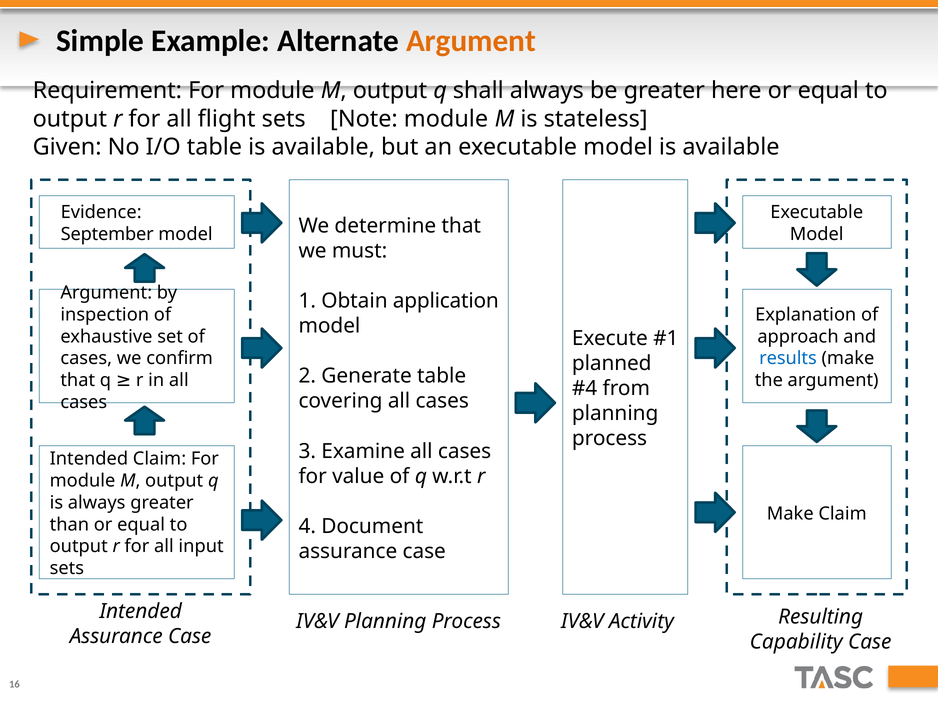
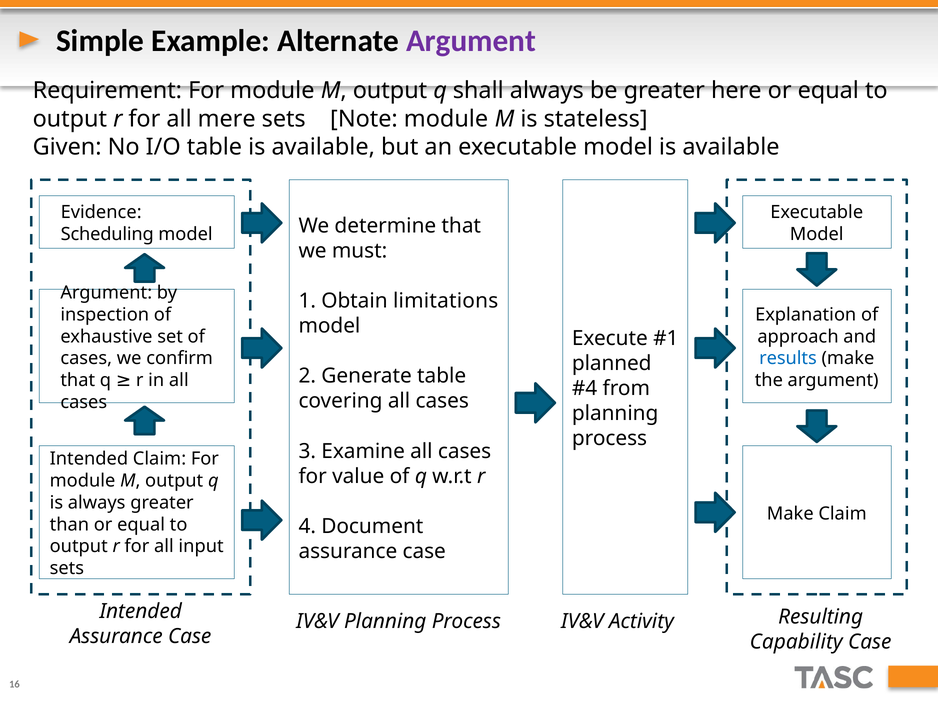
Argument at (471, 41) colour: orange -> purple
flight: flight -> mere
September: September -> Scheduling
application: application -> limitations
